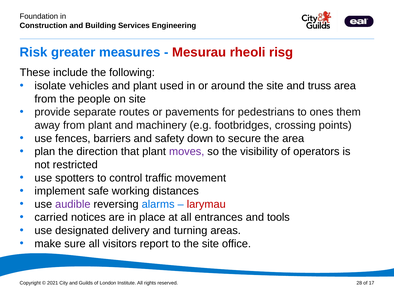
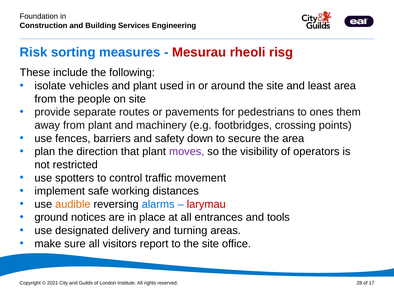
greater: greater -> sorting
truss: truss -> least
audible colour: purple -> orange
carried: carried -> ground
